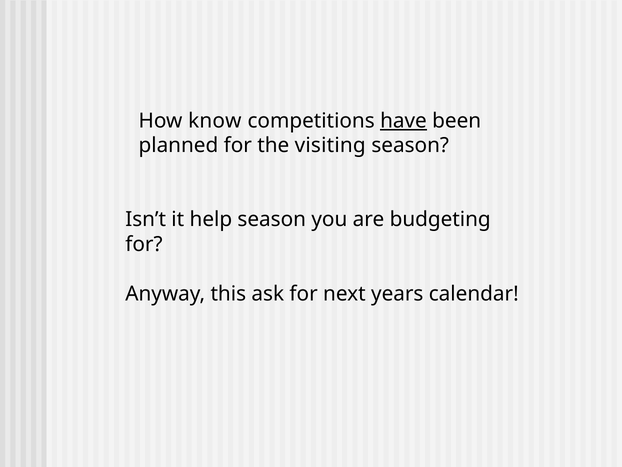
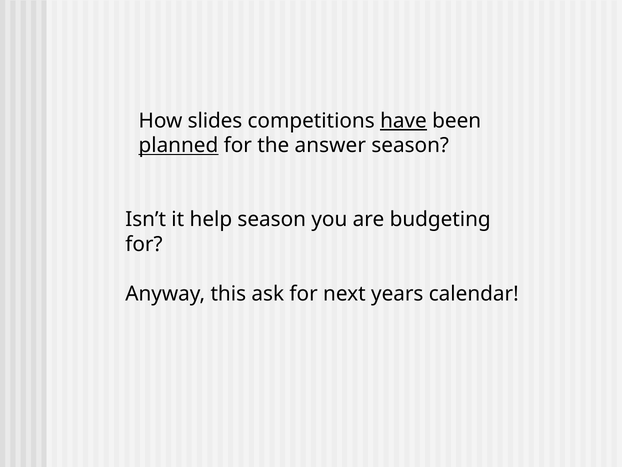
know: know -> slides
planned underline: none -> present
visiting: visiting -> answer
